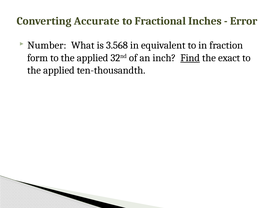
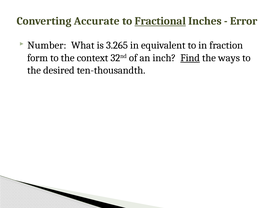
Fractional underline: none -> present
3.568: 3.568 -> 3.265
form to the applied: applied -> context
exact: exact -> ways
applied at (59, 70): applied -> desired
